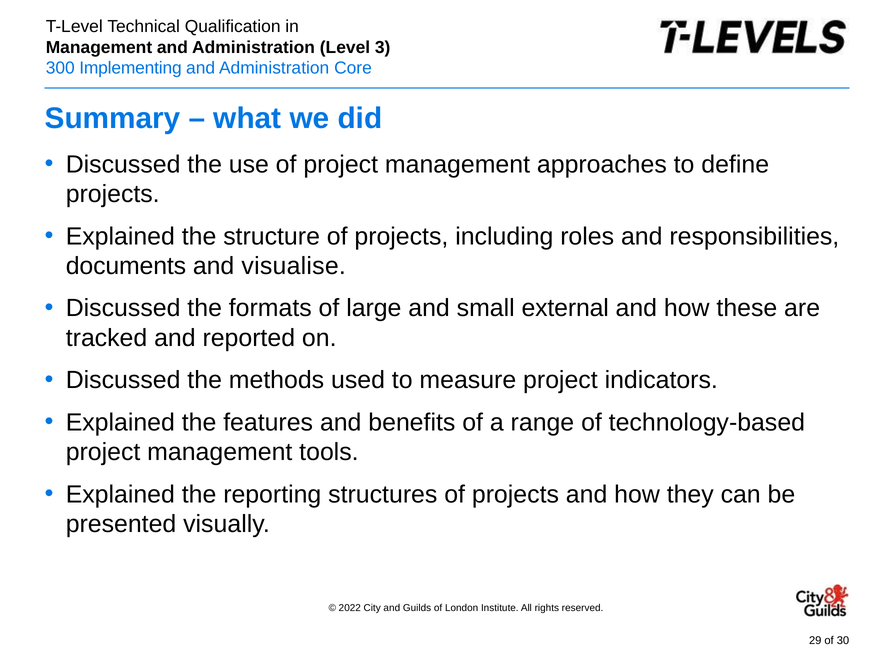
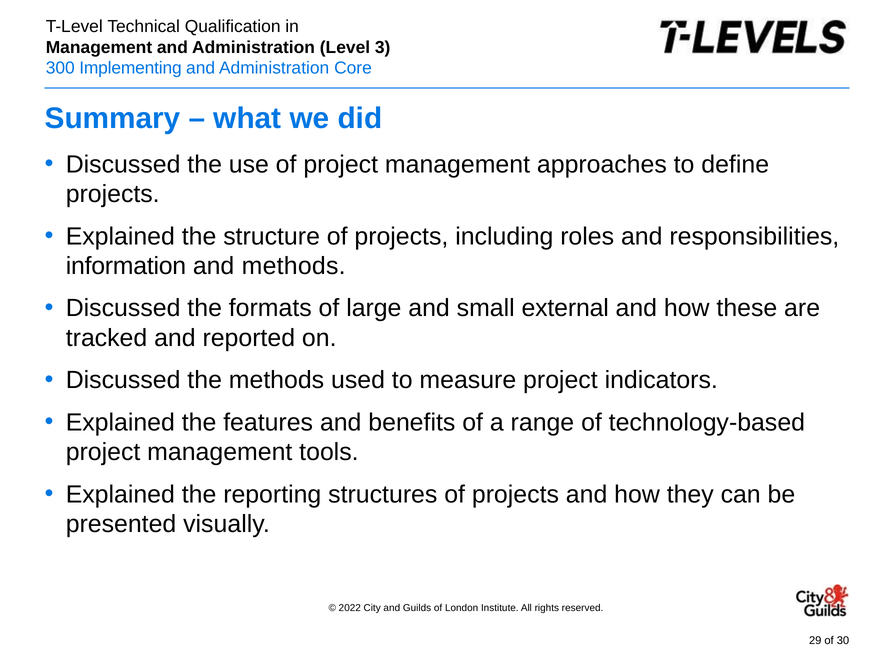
documents: documents -> information
and visualise: visualise -> methods
